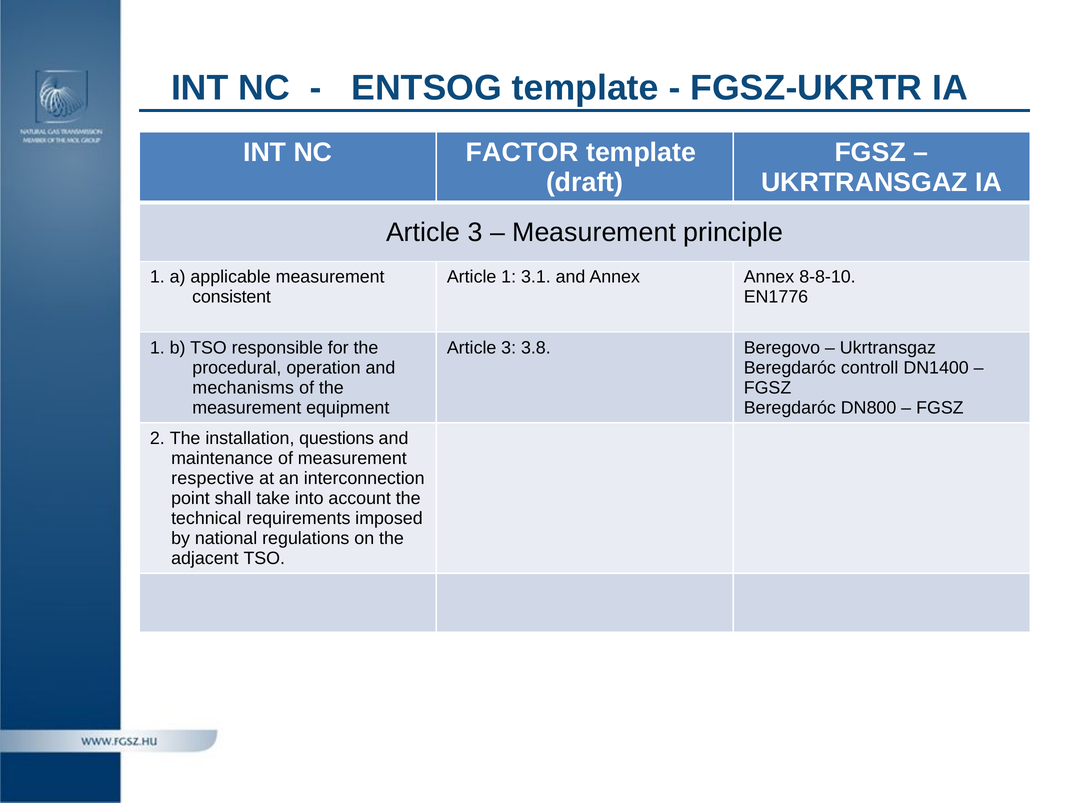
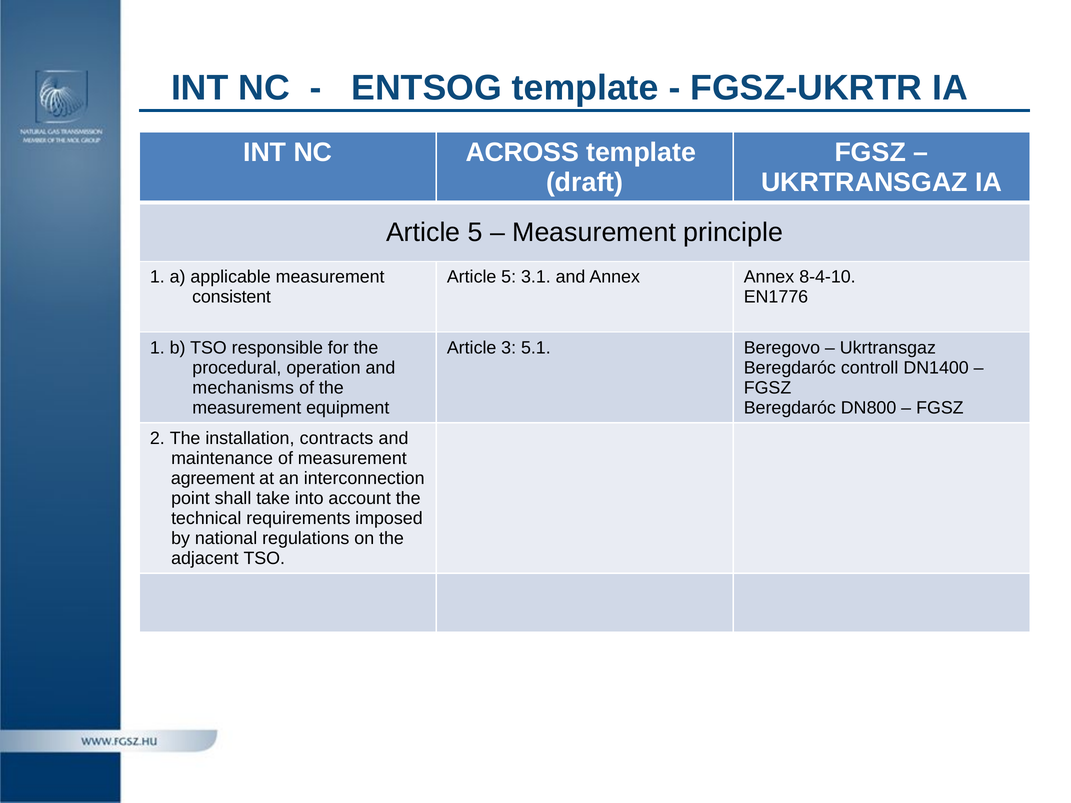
FACTOR: FACTOR -> ACROSS
3 at (475, 232): 3 -> 5
1 at (509, 277): 1 -> 5
8-8-10: 8-8-10 -> 8-4-10
3.8: 3.8 -> 5.1
questions: questions -> contracts
respective: respective -> agreement
